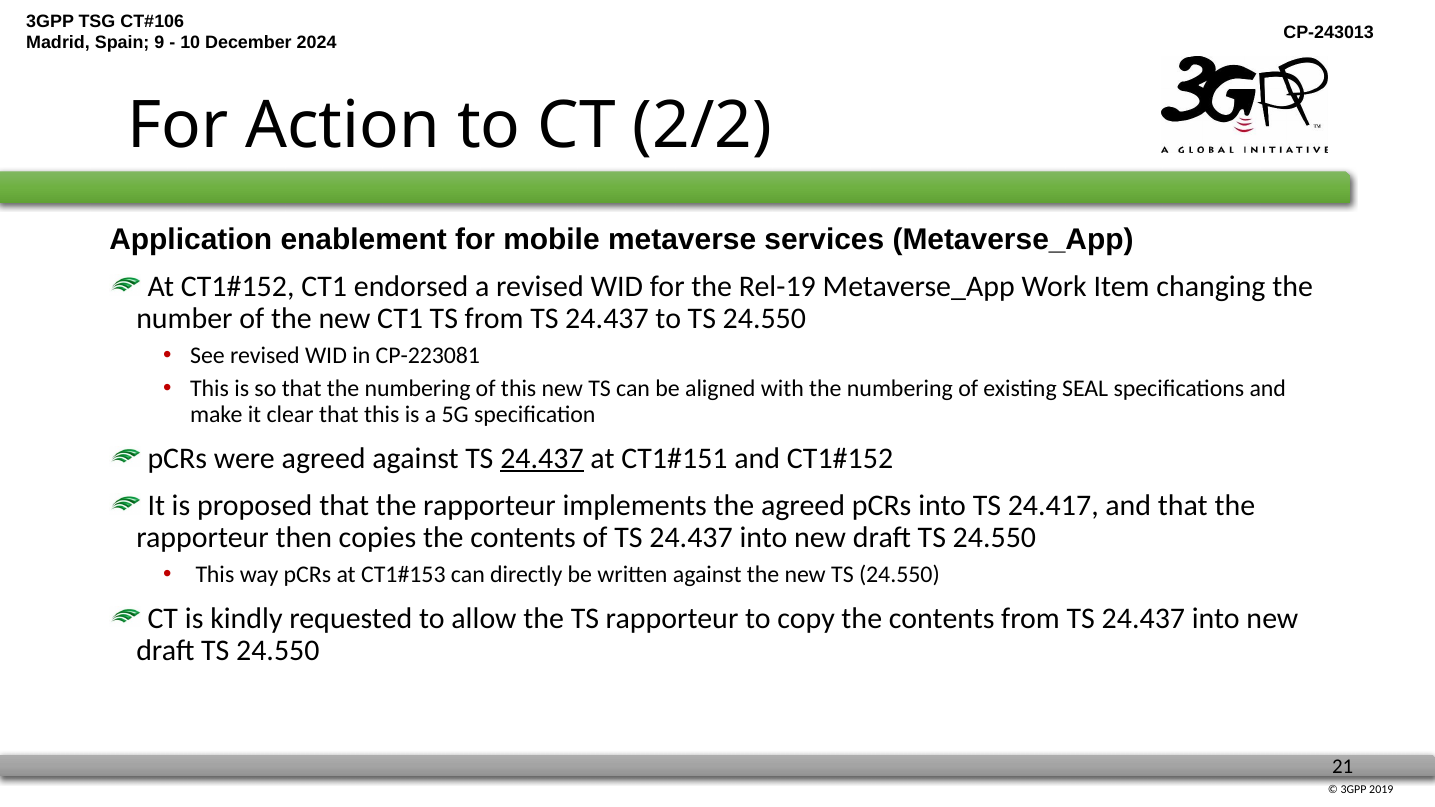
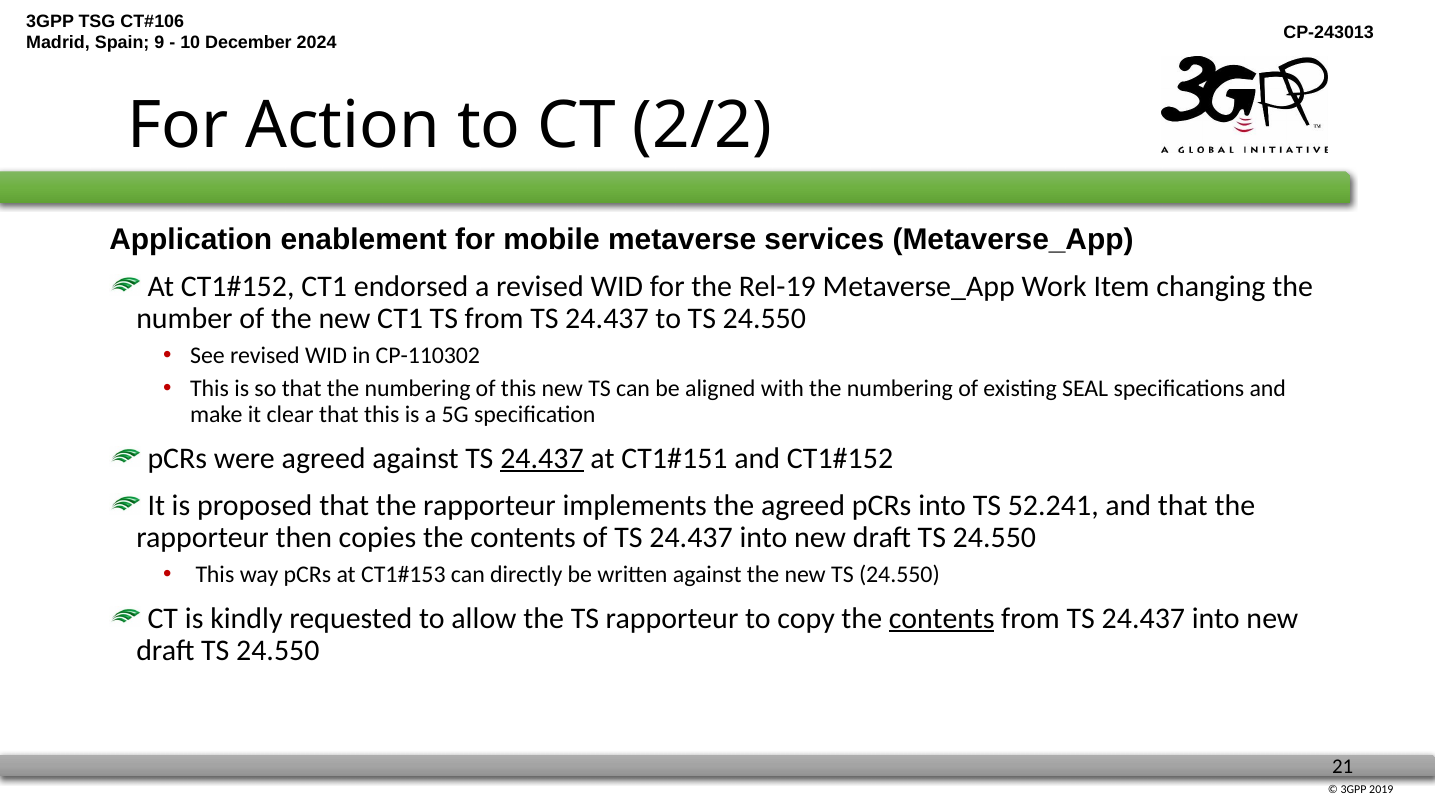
CP-223081: CP-223081 -> CP-110302
24.417: 24.417 -> 52.241
contents at (942, 618) underline: none -> present
